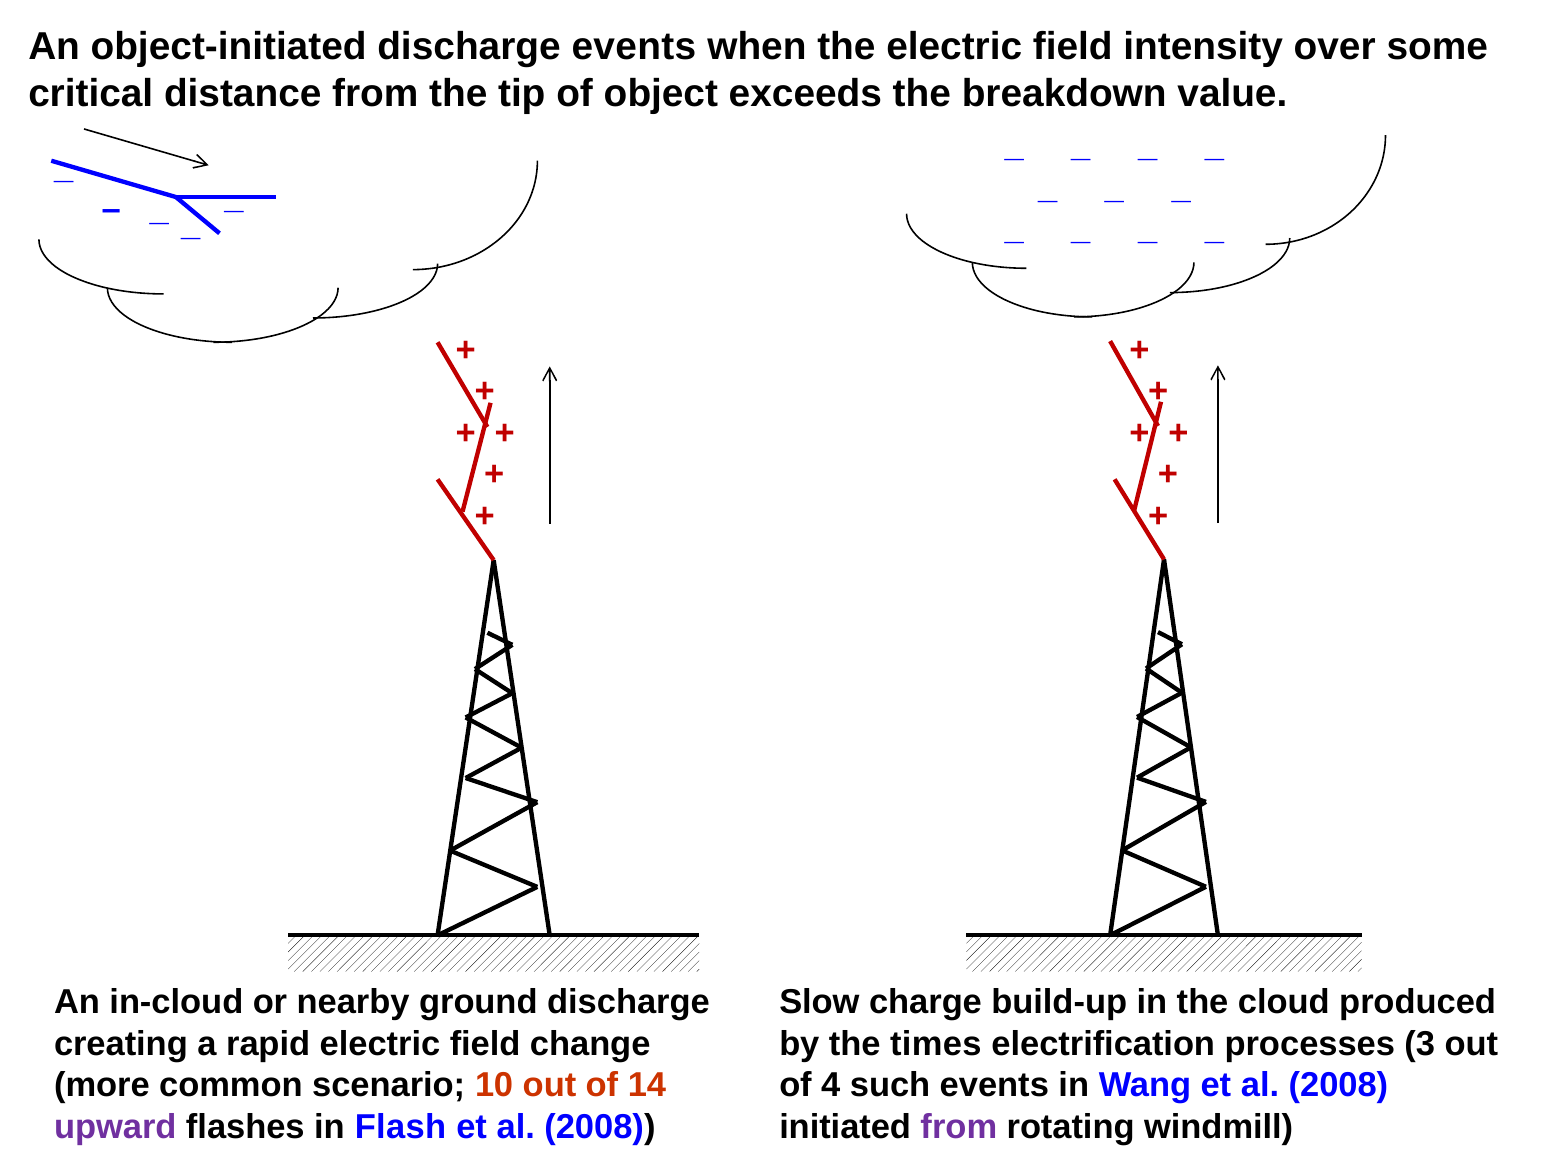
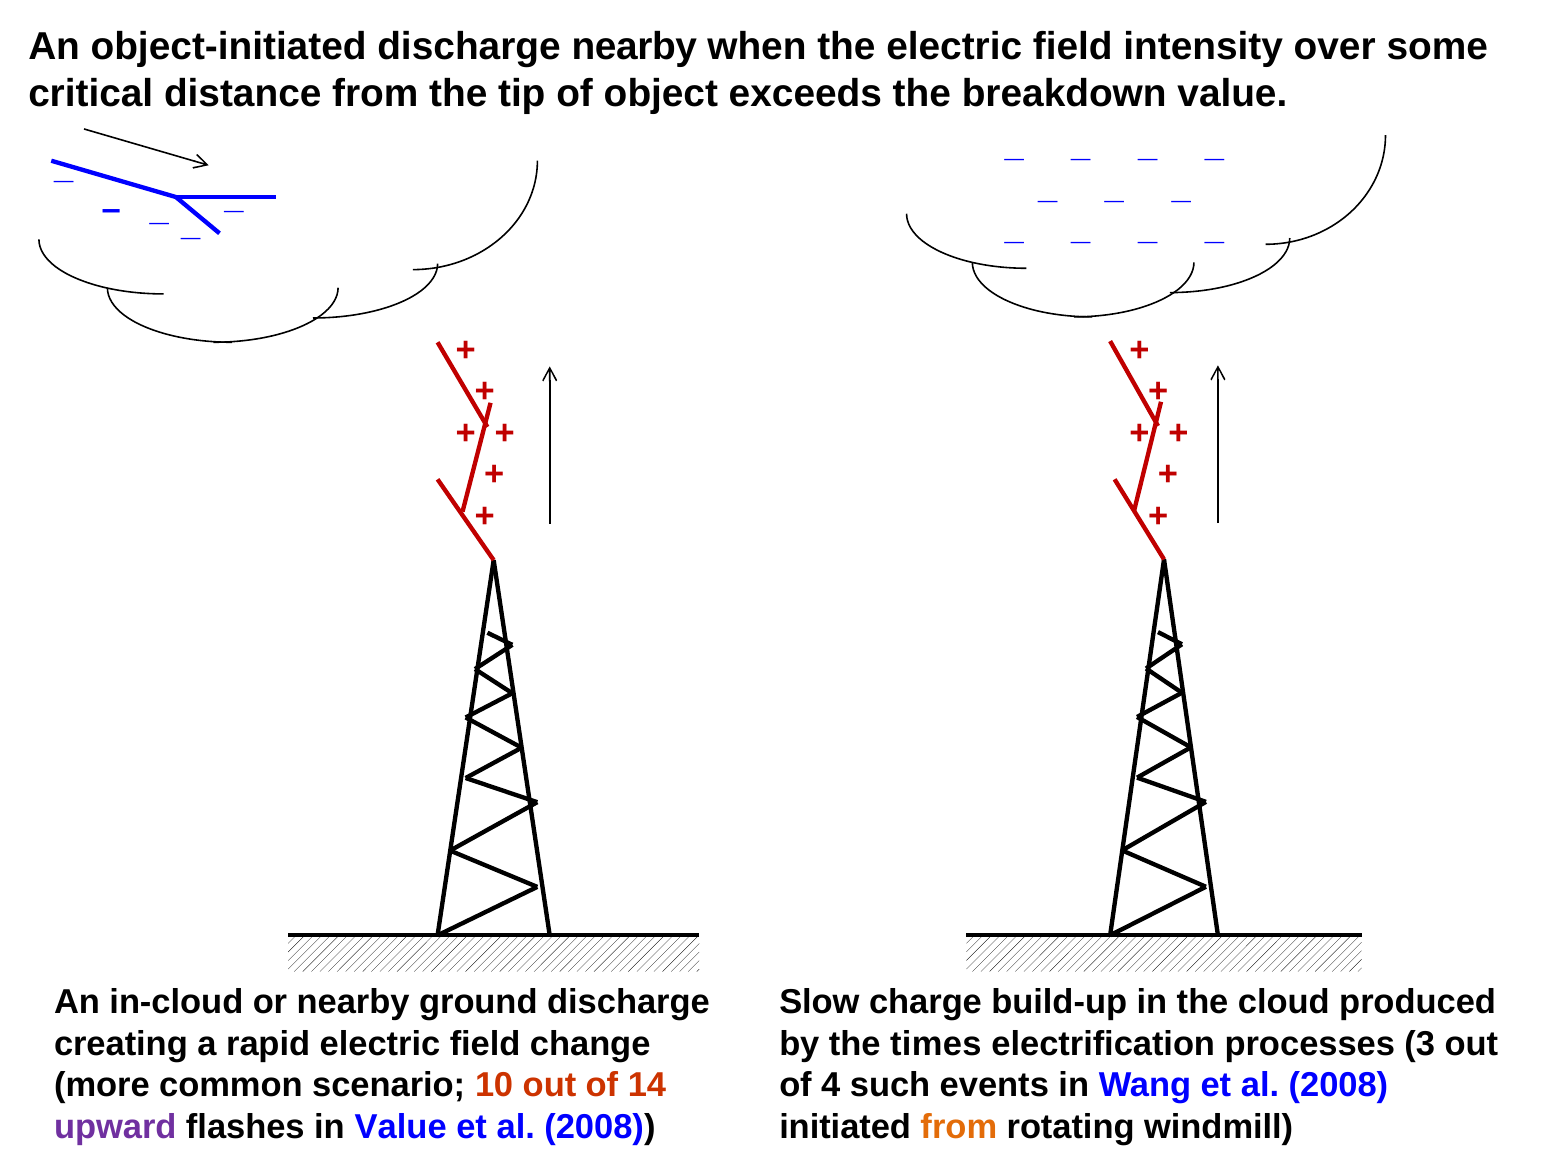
discharge events: events -> nearby
in Flash: Flash -> Value
from at (959, 1126) colour: purple -> orange
